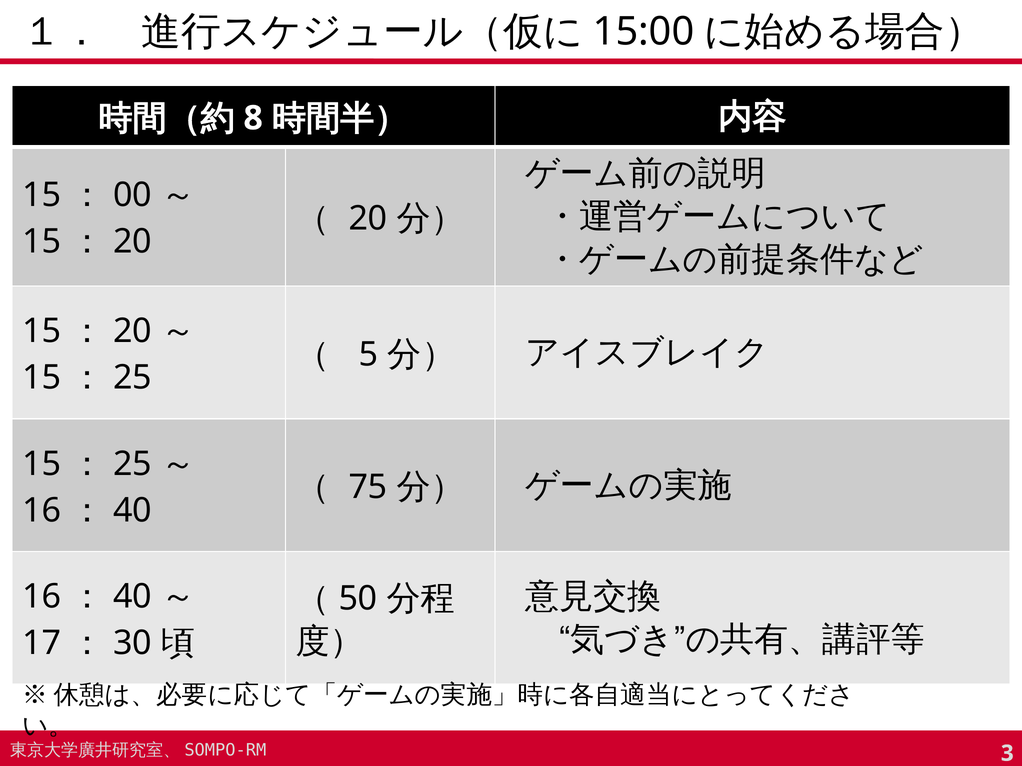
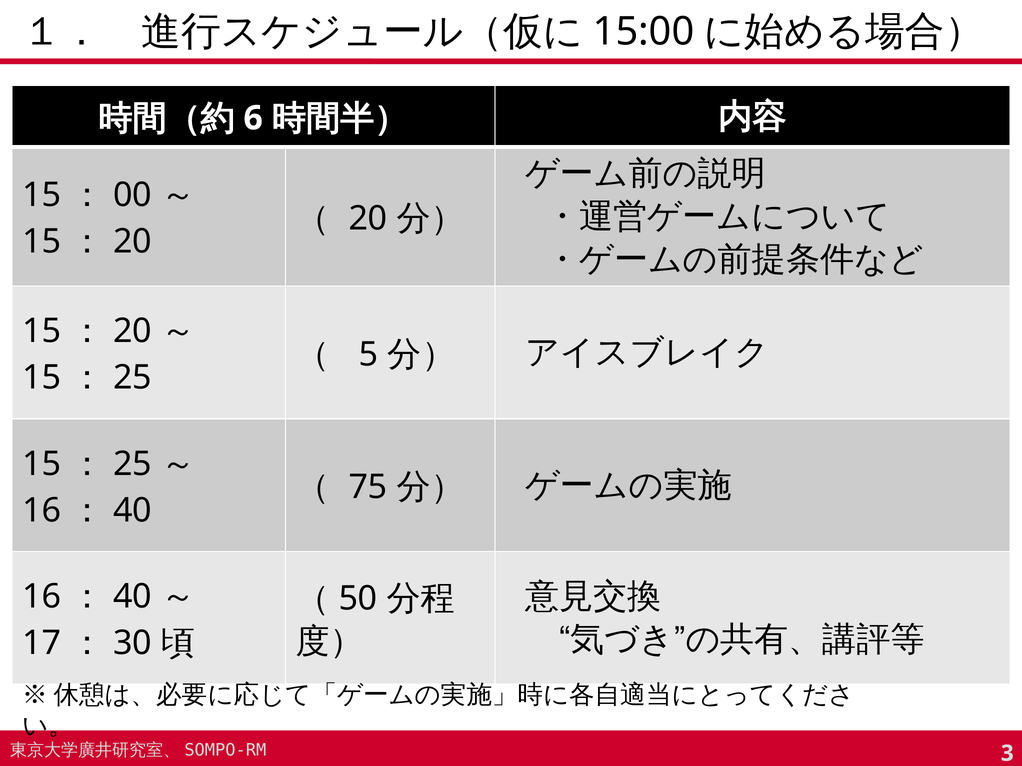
8: 8 -> 6
